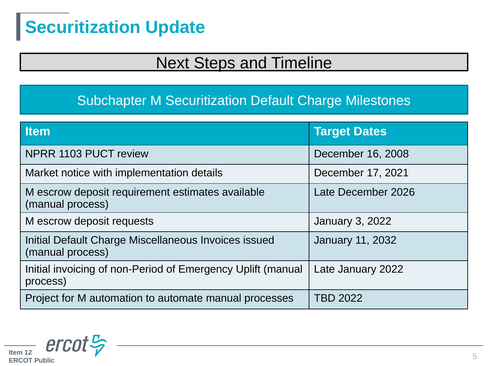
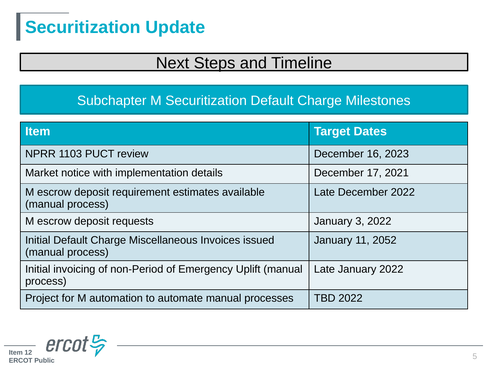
2008: 2008 -> 2023
December 2026: 2026 -> 2022
2032: 2032 -> 2052
